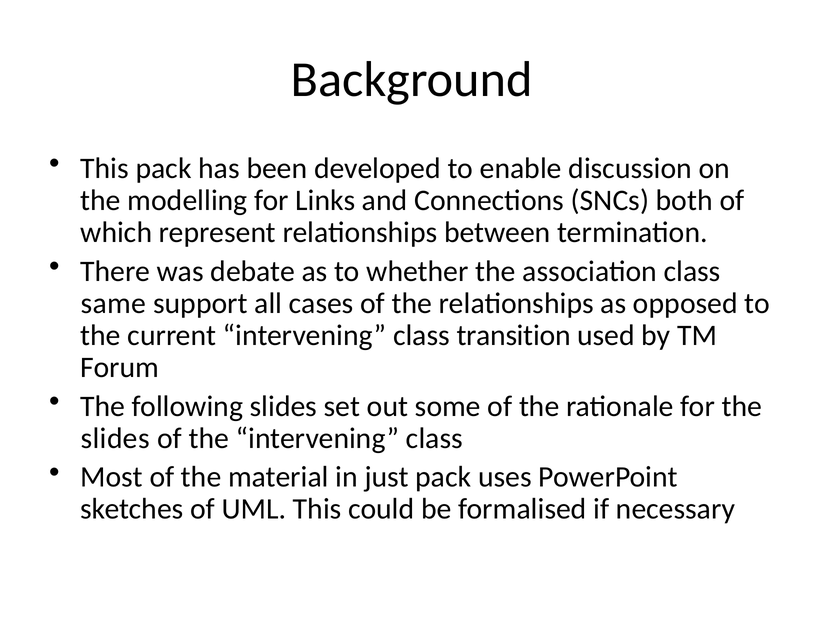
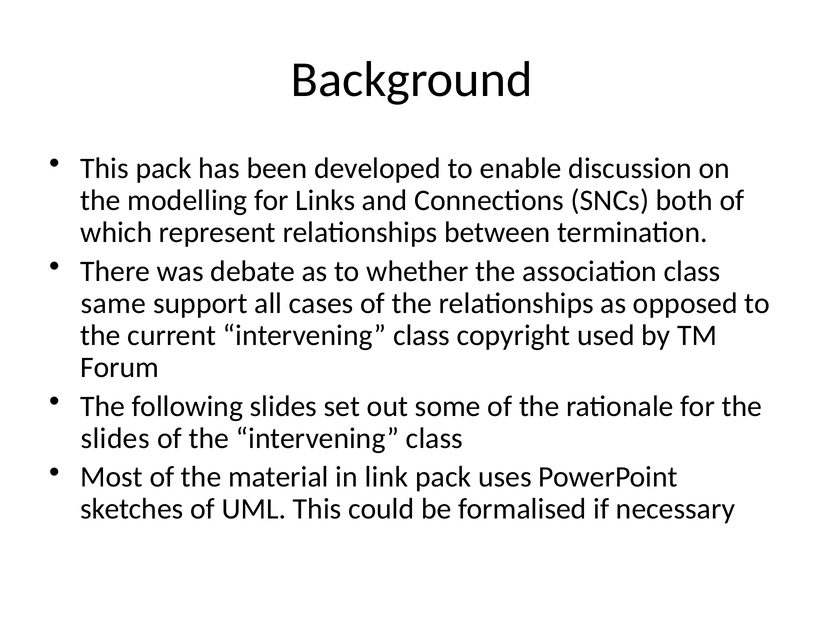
transition: transition -> copyright
just: just -> link
